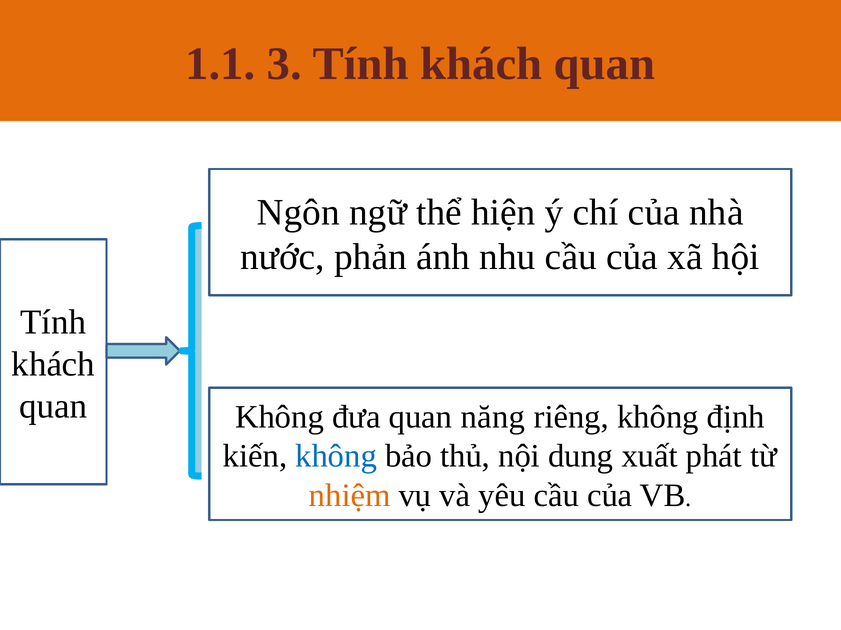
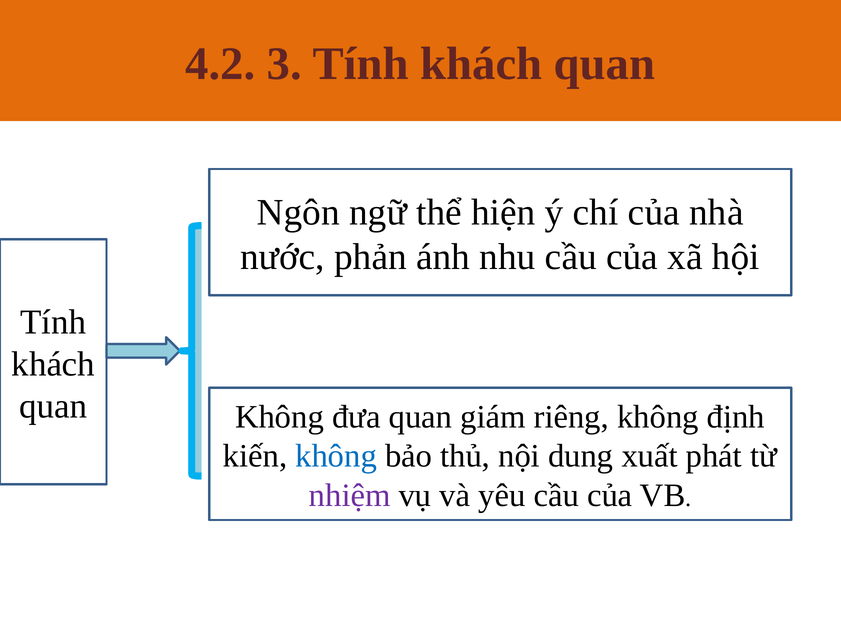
1.1: 1.1 -> 4.2
năng: năng -> giám
nhiệm colour: orange -> purple
